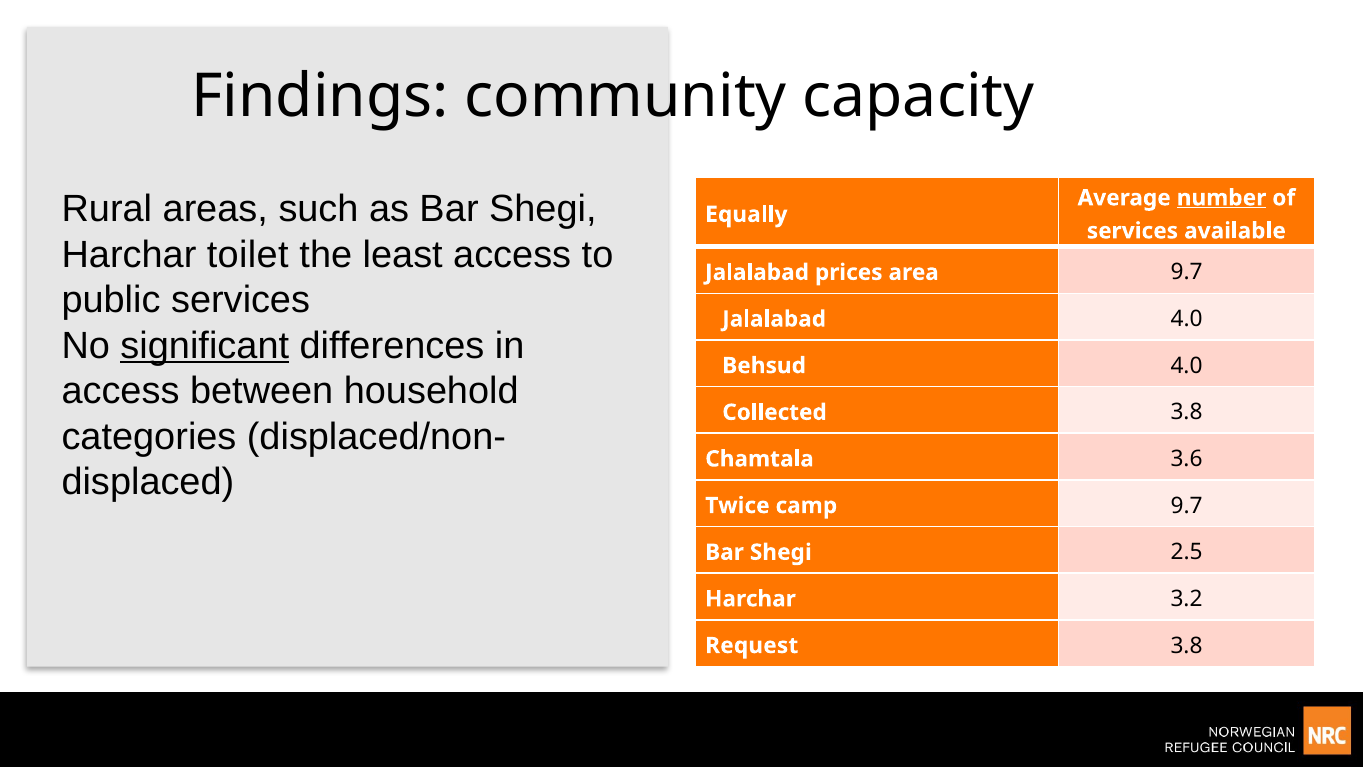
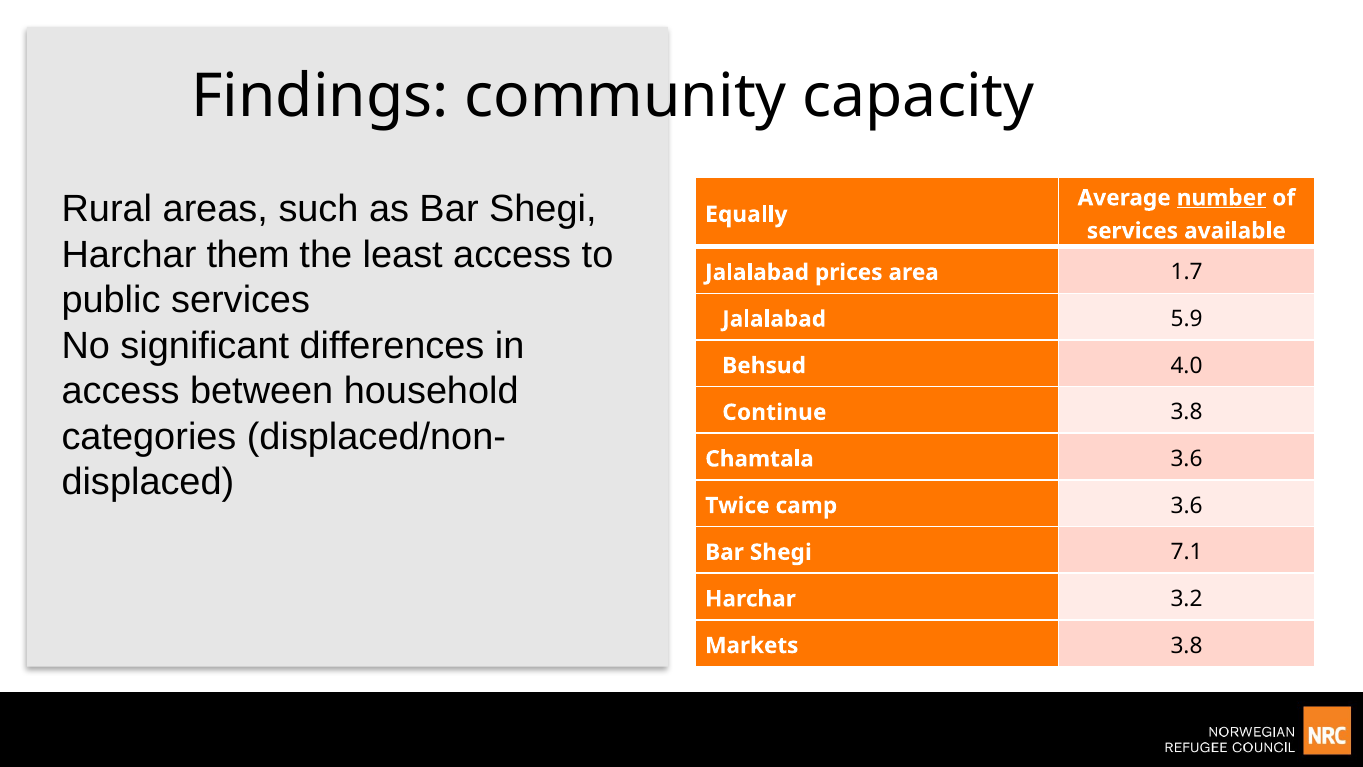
toilet: toilet -> them
area 9.7: 9.7 -> 1.7
Jalalabad 4.0: 4.0 -> 5.9
significant underline: present -> none
Collected: Collected -> Continue
camp 9.7: 9.7 -> 3.6
2.5: 2.5 -> 7.1
Request: Request -> Markets
